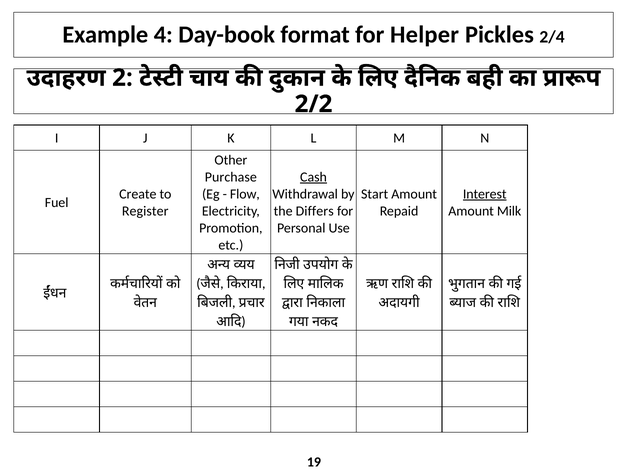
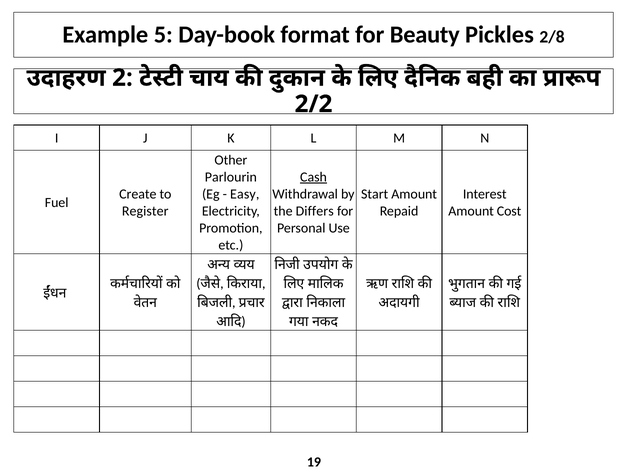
4: 4 -> 5
Helper: Helper -> Beauty
2/4: 2/4 -> 2/8
Purchase: Purchase -> Parlourin
Flow: Flow -> Easy
Interest underline: present -> none
Milk: Milk -> Cost
